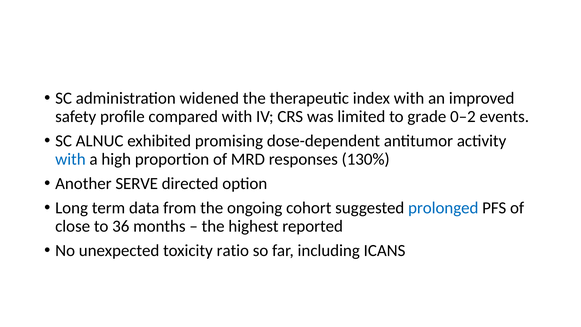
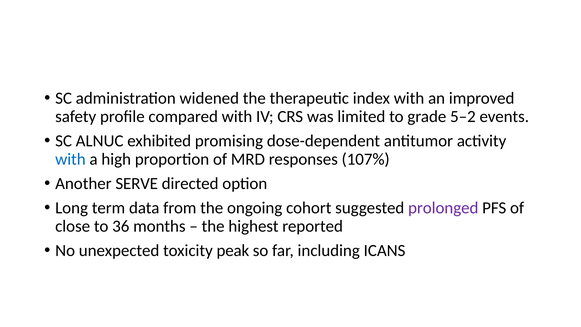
0–2: 0–2 -> 5–2
130%: 130% -> 107%
prolonged colour: blue -> purple
ratio: ratio -> peak
